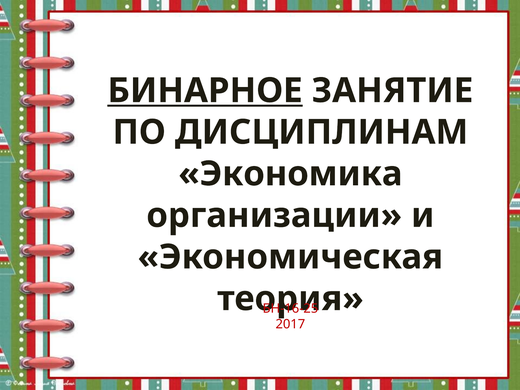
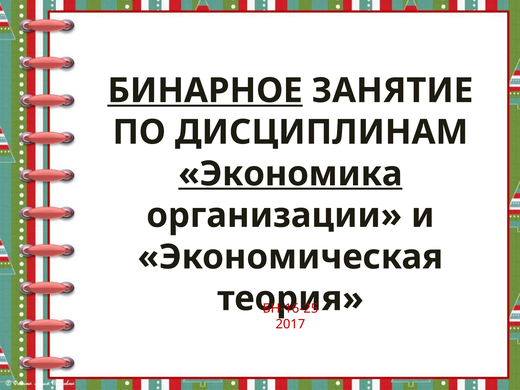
Экономика underline: none -> present
